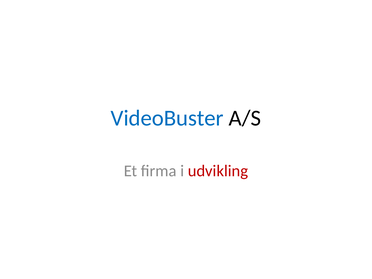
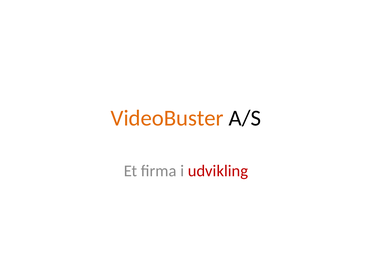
VideoBuster colour: blue -> orange
